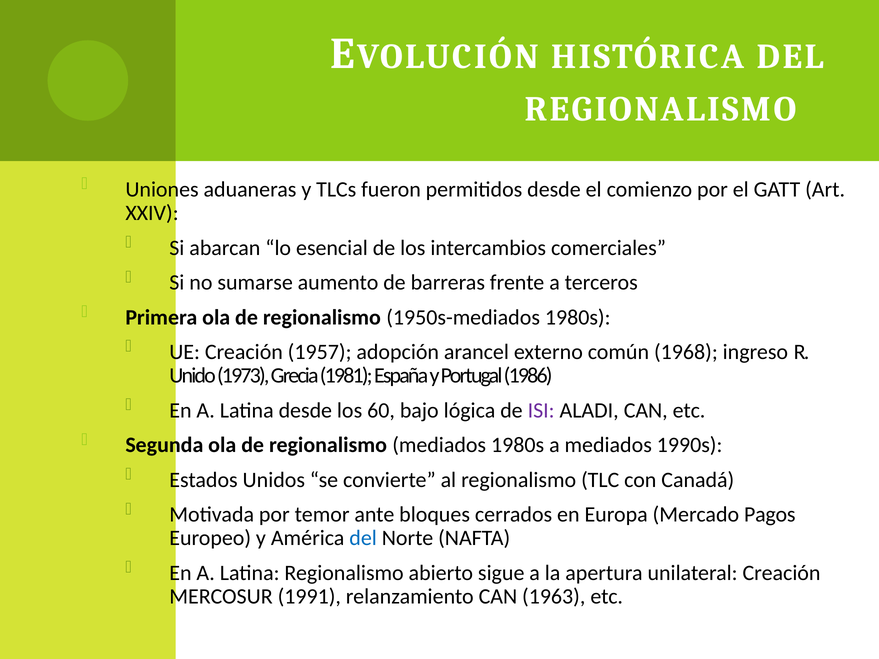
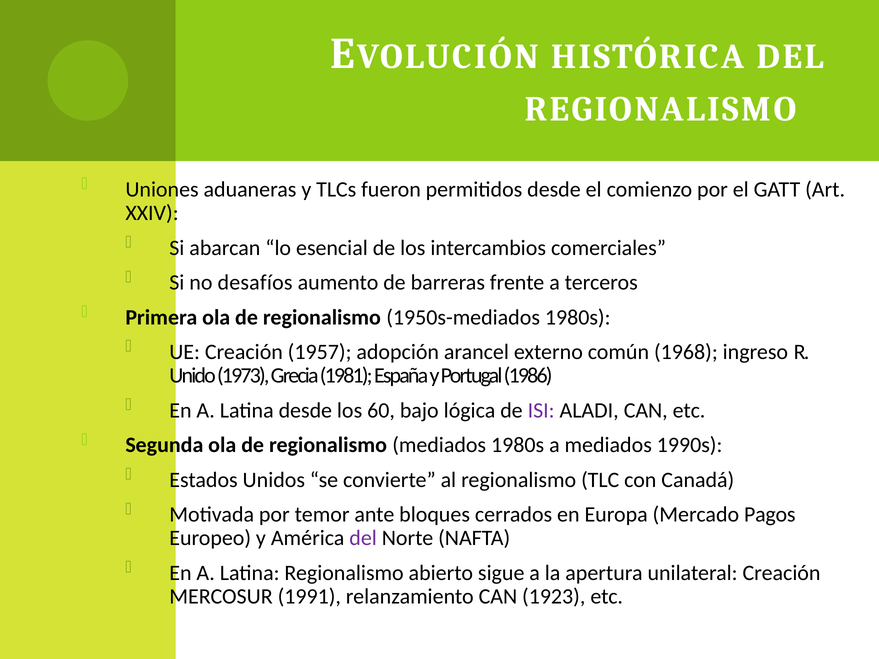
sumarse: sumarse -> desafíos
del at (363, 538) colour: blue -> purple
1963: 1963 -> 1923
